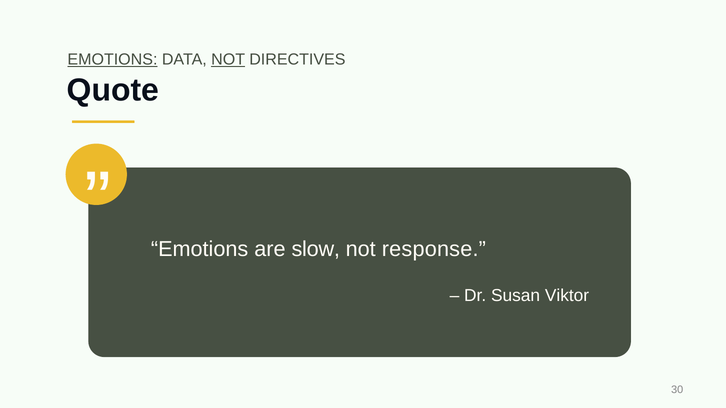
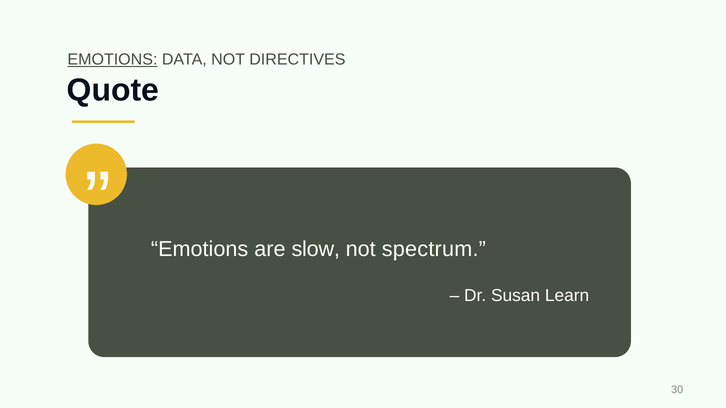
NOT at (228, 60) underline: present -> none
response: response -> spectrum
Viktor: Viktor -> Learn
